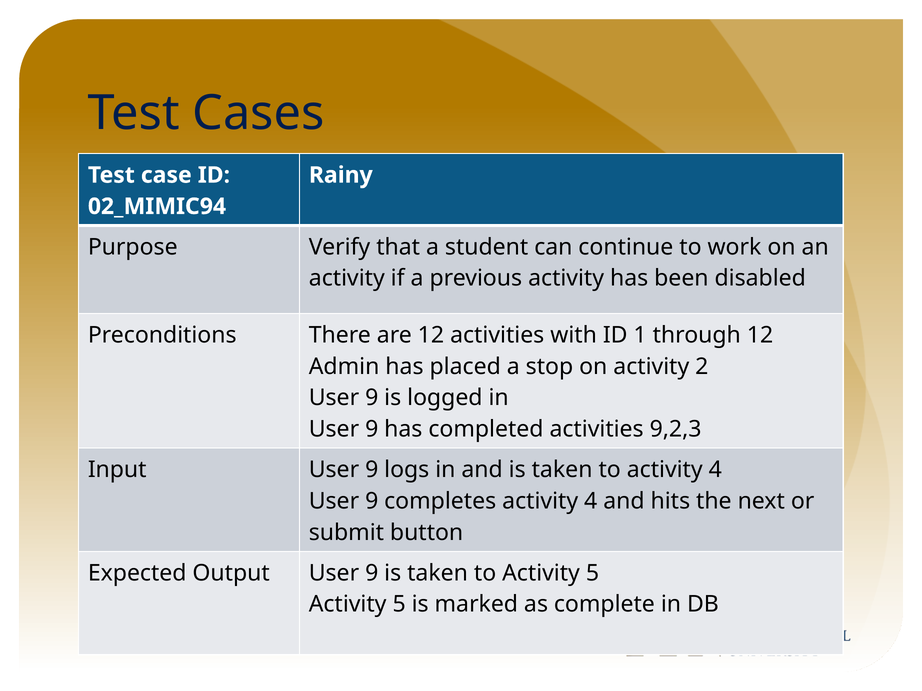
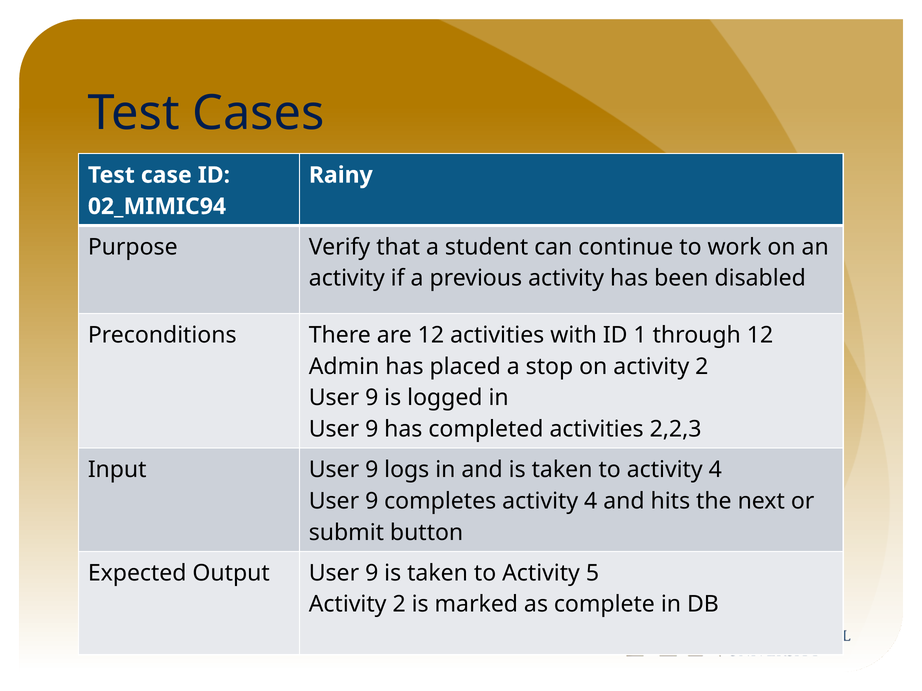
9,2,3: 9,2,3 -> 2,2,3
5 at (399, 605): 5 -> 2
